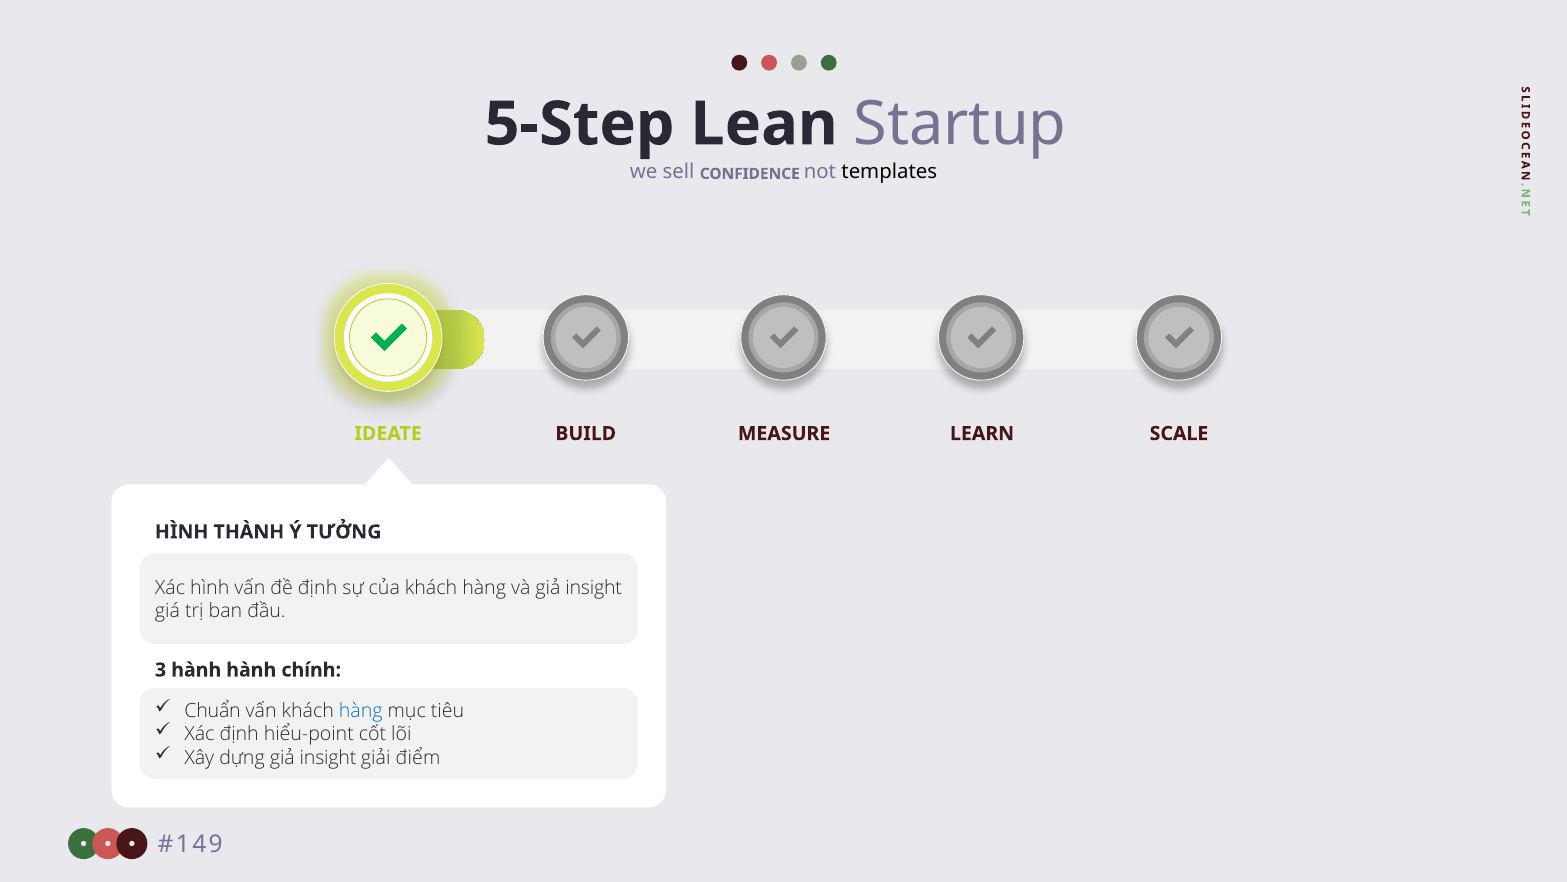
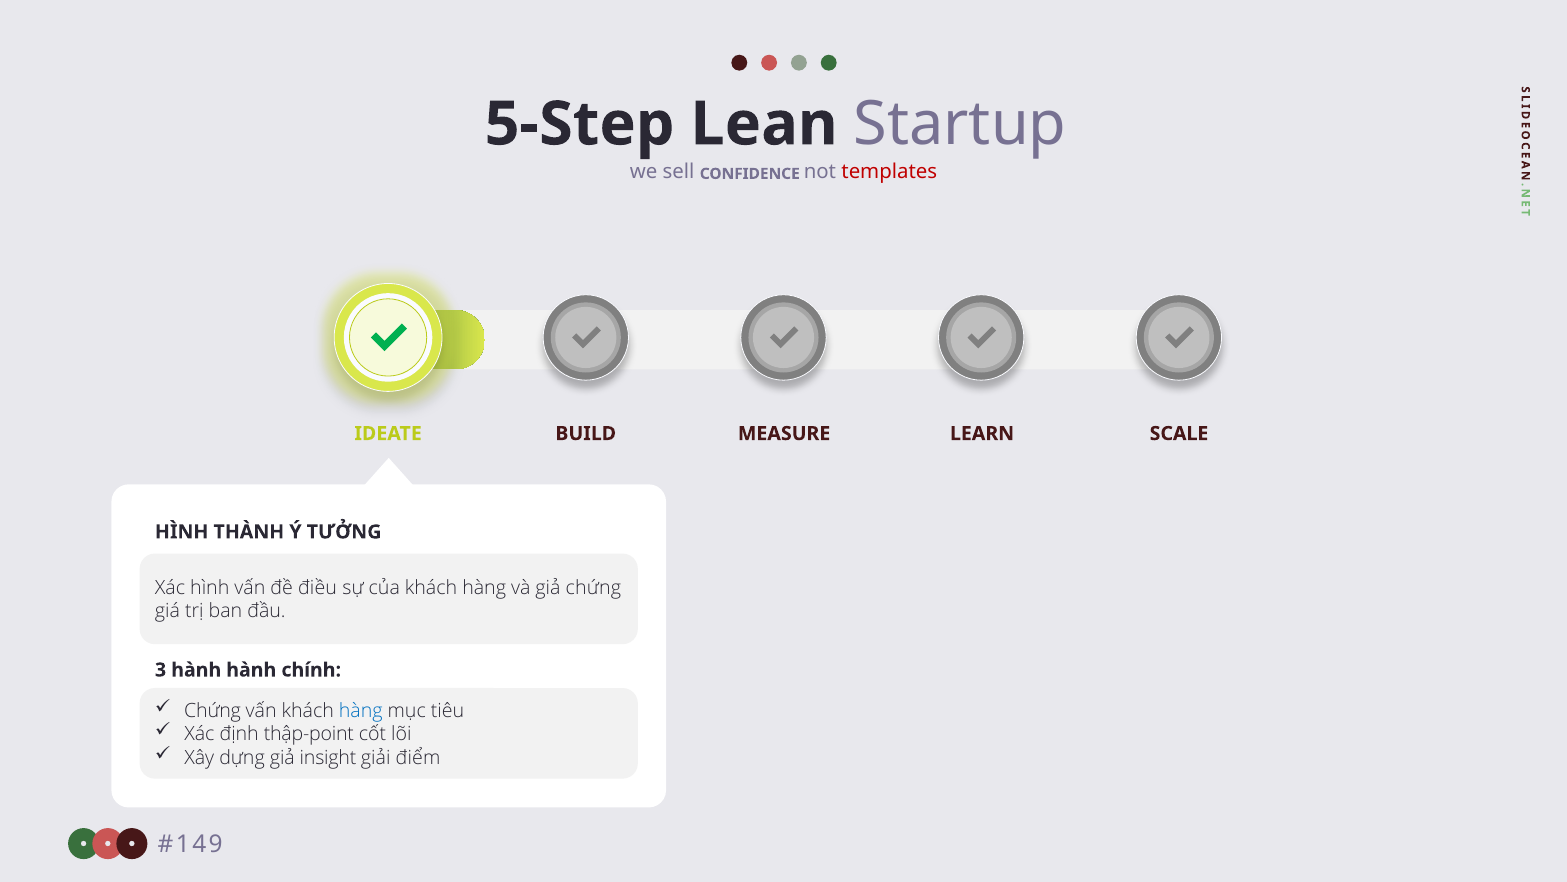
templates colour: black -> red
đề định: định -> điều
và giả insight: insight -> chứng
Chuẩn at (213, 710): Chuẩn -> Chứng
hiểu-point: hiểu-point -> thập-point
